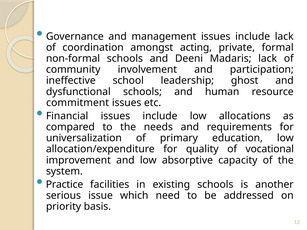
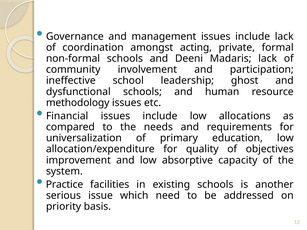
commitment: commitment -> methodology
vocational: vocational -> objectives
